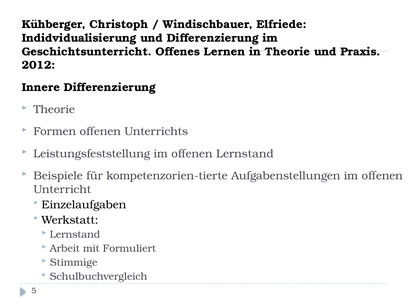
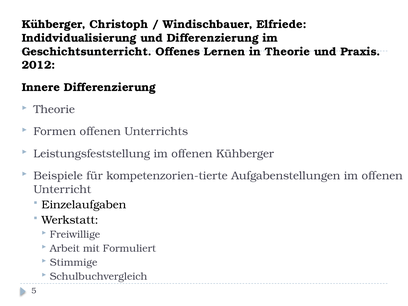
offenen Lernstand: Lernstand -> Kühberger
Lernstand at (75, 235): Lernstand -> Freiwillige
